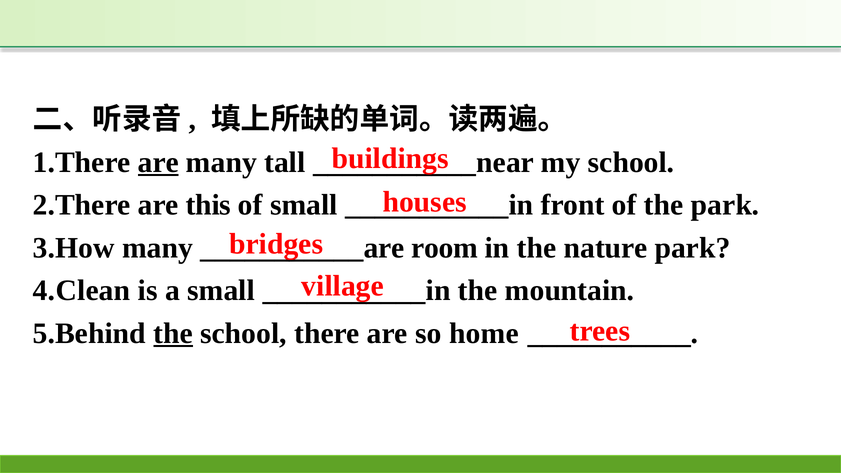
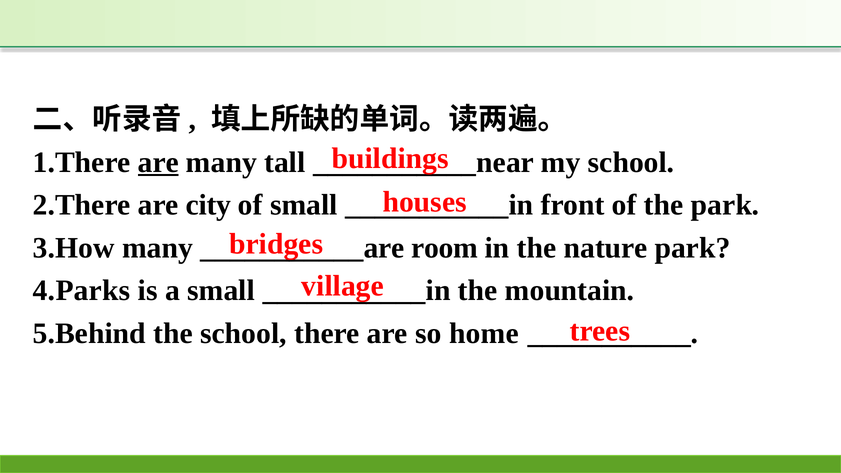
this: this -> city
4.Clean: 4.Clean -> 4.Parks
the at (173, 333) underline: present -> none
